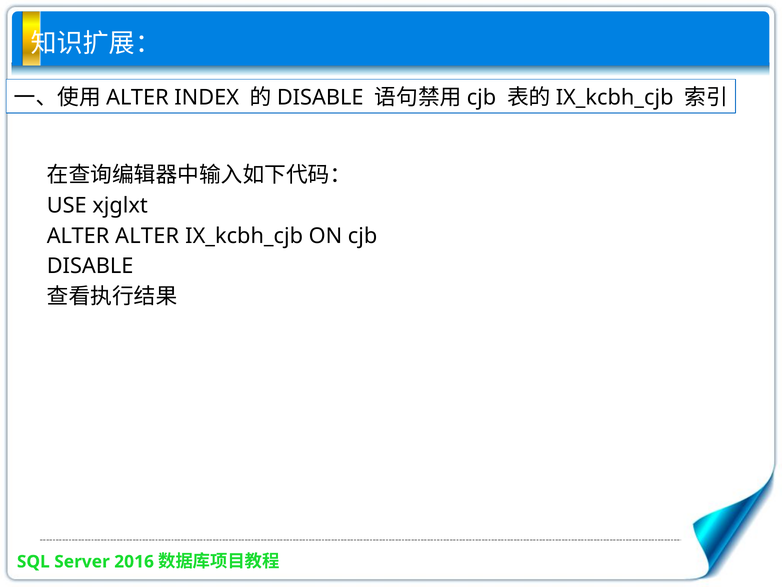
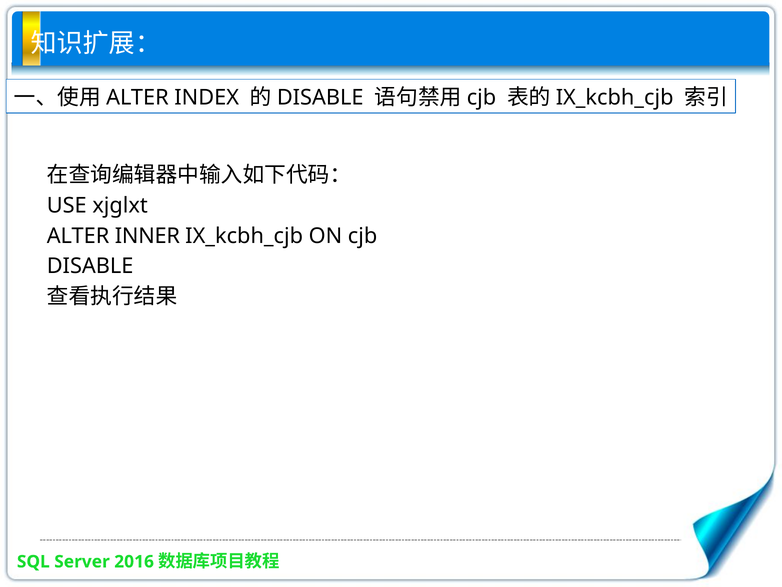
ALTER ALTER: ALTER -> INNER
